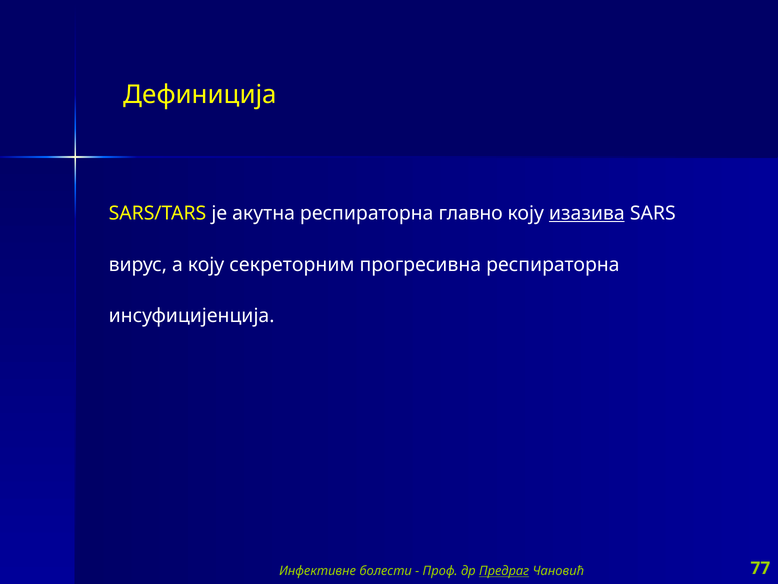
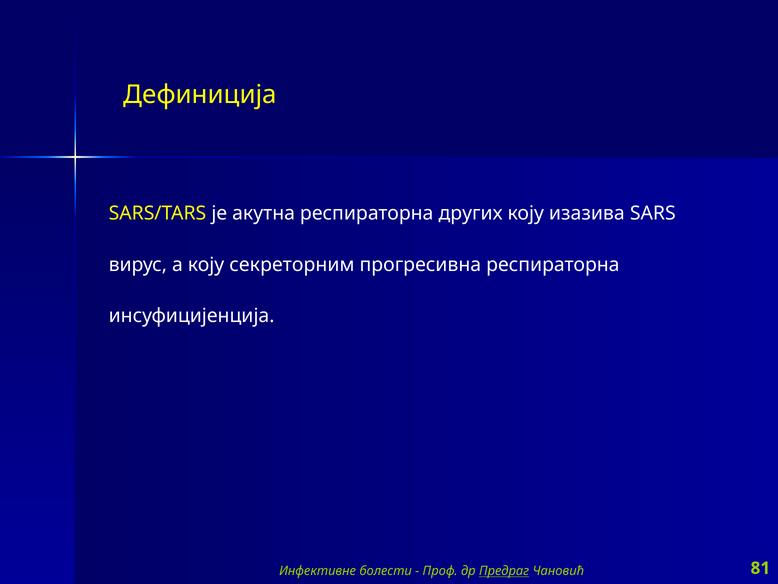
главно: главно -> других
изазива underline: present -> none
77: 77 -> 81
